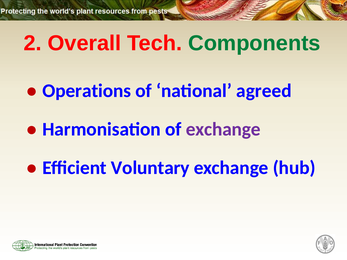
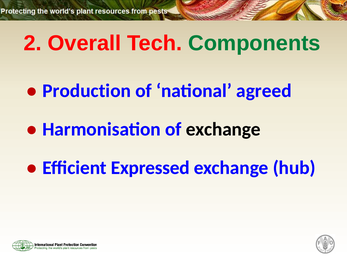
Operations: Operations -> Production
exchange at (223, 129) colour: purple -> black
Voluntary: Voluntary -> Expressed
